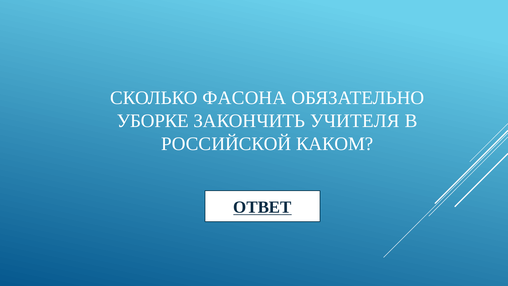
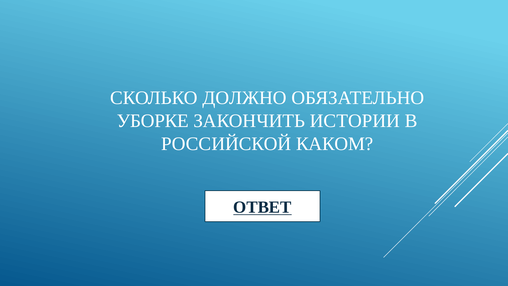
ФАСОНА: ФАСОНА -> ДОЛЖНО
УЧИТЕЛЯ: УЧИТЕЛЯ -> ИСТОРИИ
